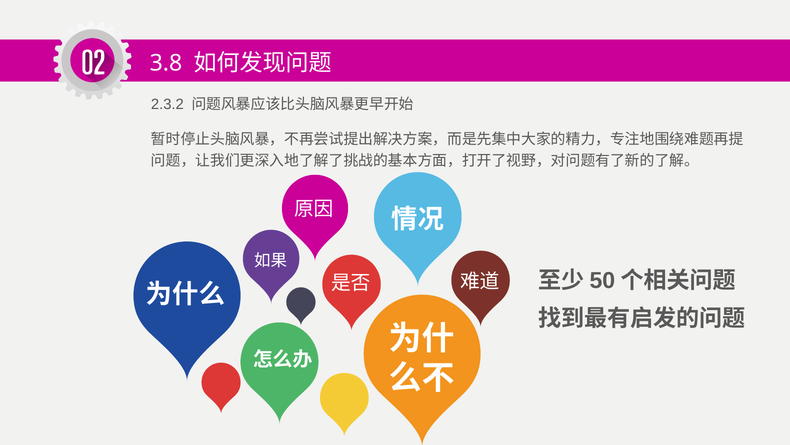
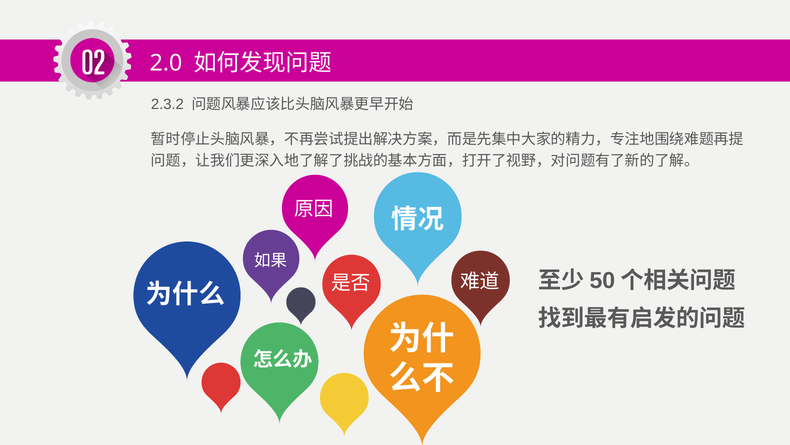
3.8: 3.8 -> 2.0
